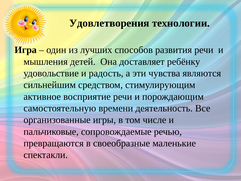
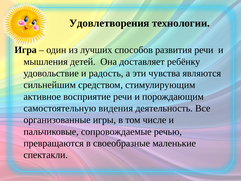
времени: времени -> видения
